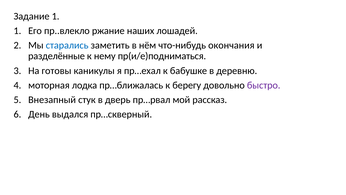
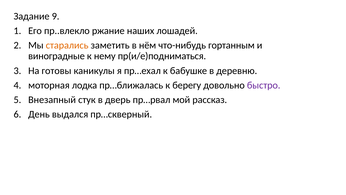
Задание 1: 1 -> 9
старались colour: blue -> orange
окончания: окончания -> гортанным
разделённые: разделённые -> виноградные
